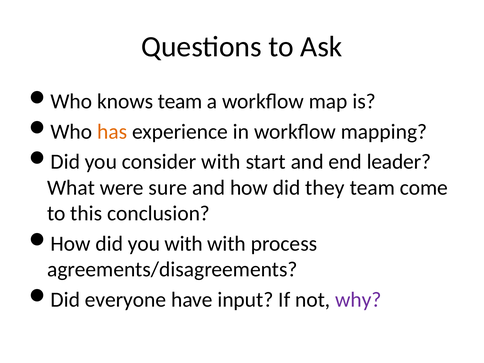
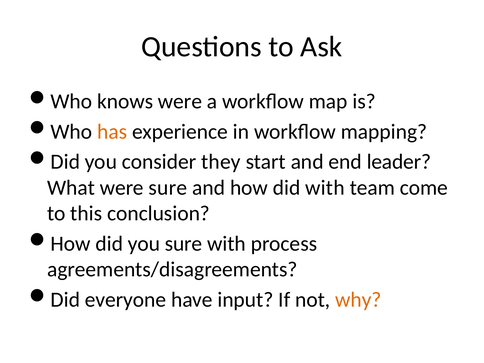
knows team: team -> were
consider with: with -> they
did they: they -> with
you with: with -> sure
why colour: purple -> orange
